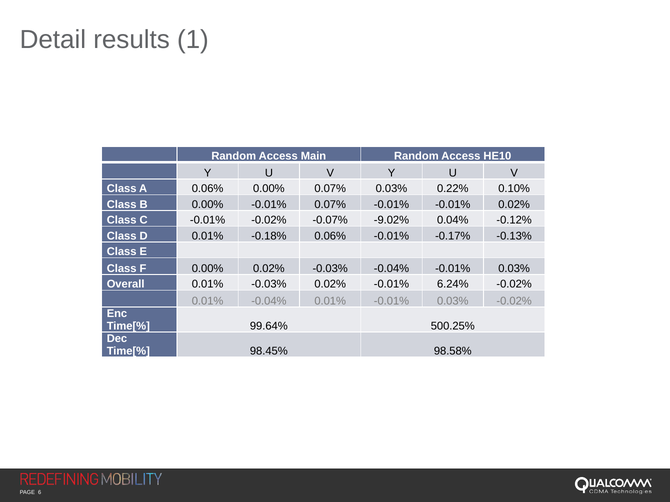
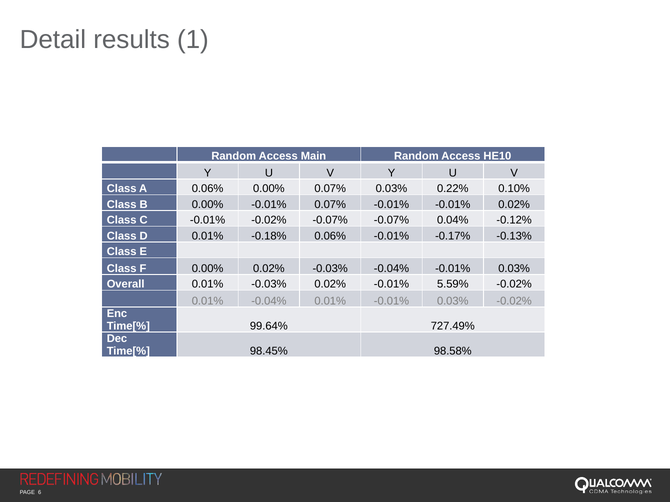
-0.07% -9.02%: -9.02% -> -0.07%
6.24%: 6.24% -> 5.59%
500.25%: 500.25% -> 727.49%
